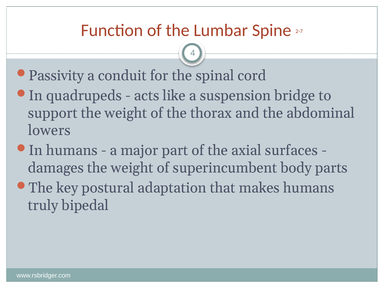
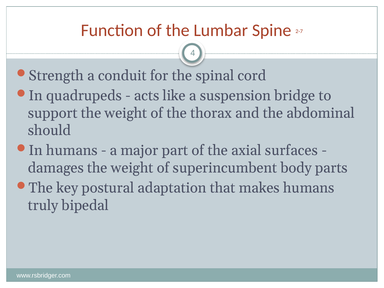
Passivity: Passivity -> Strength
lowers: lowers -> should
